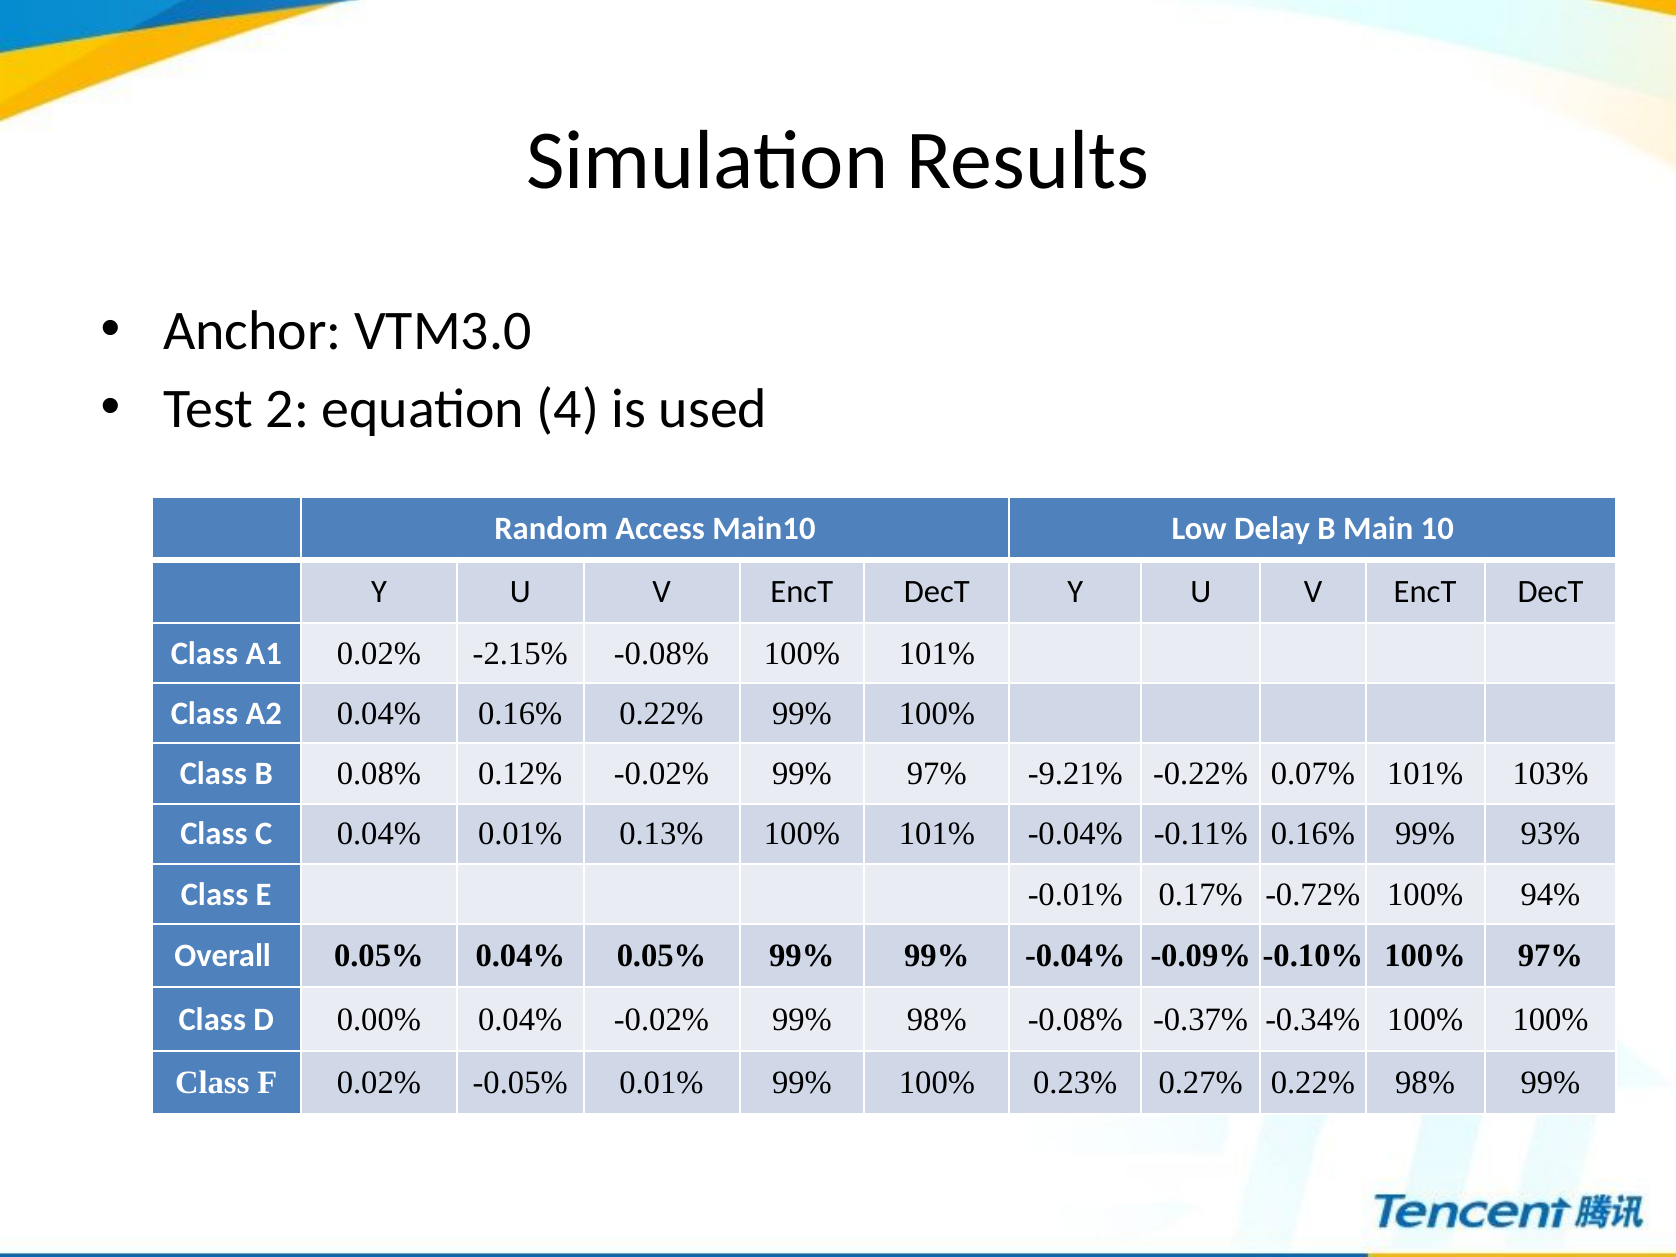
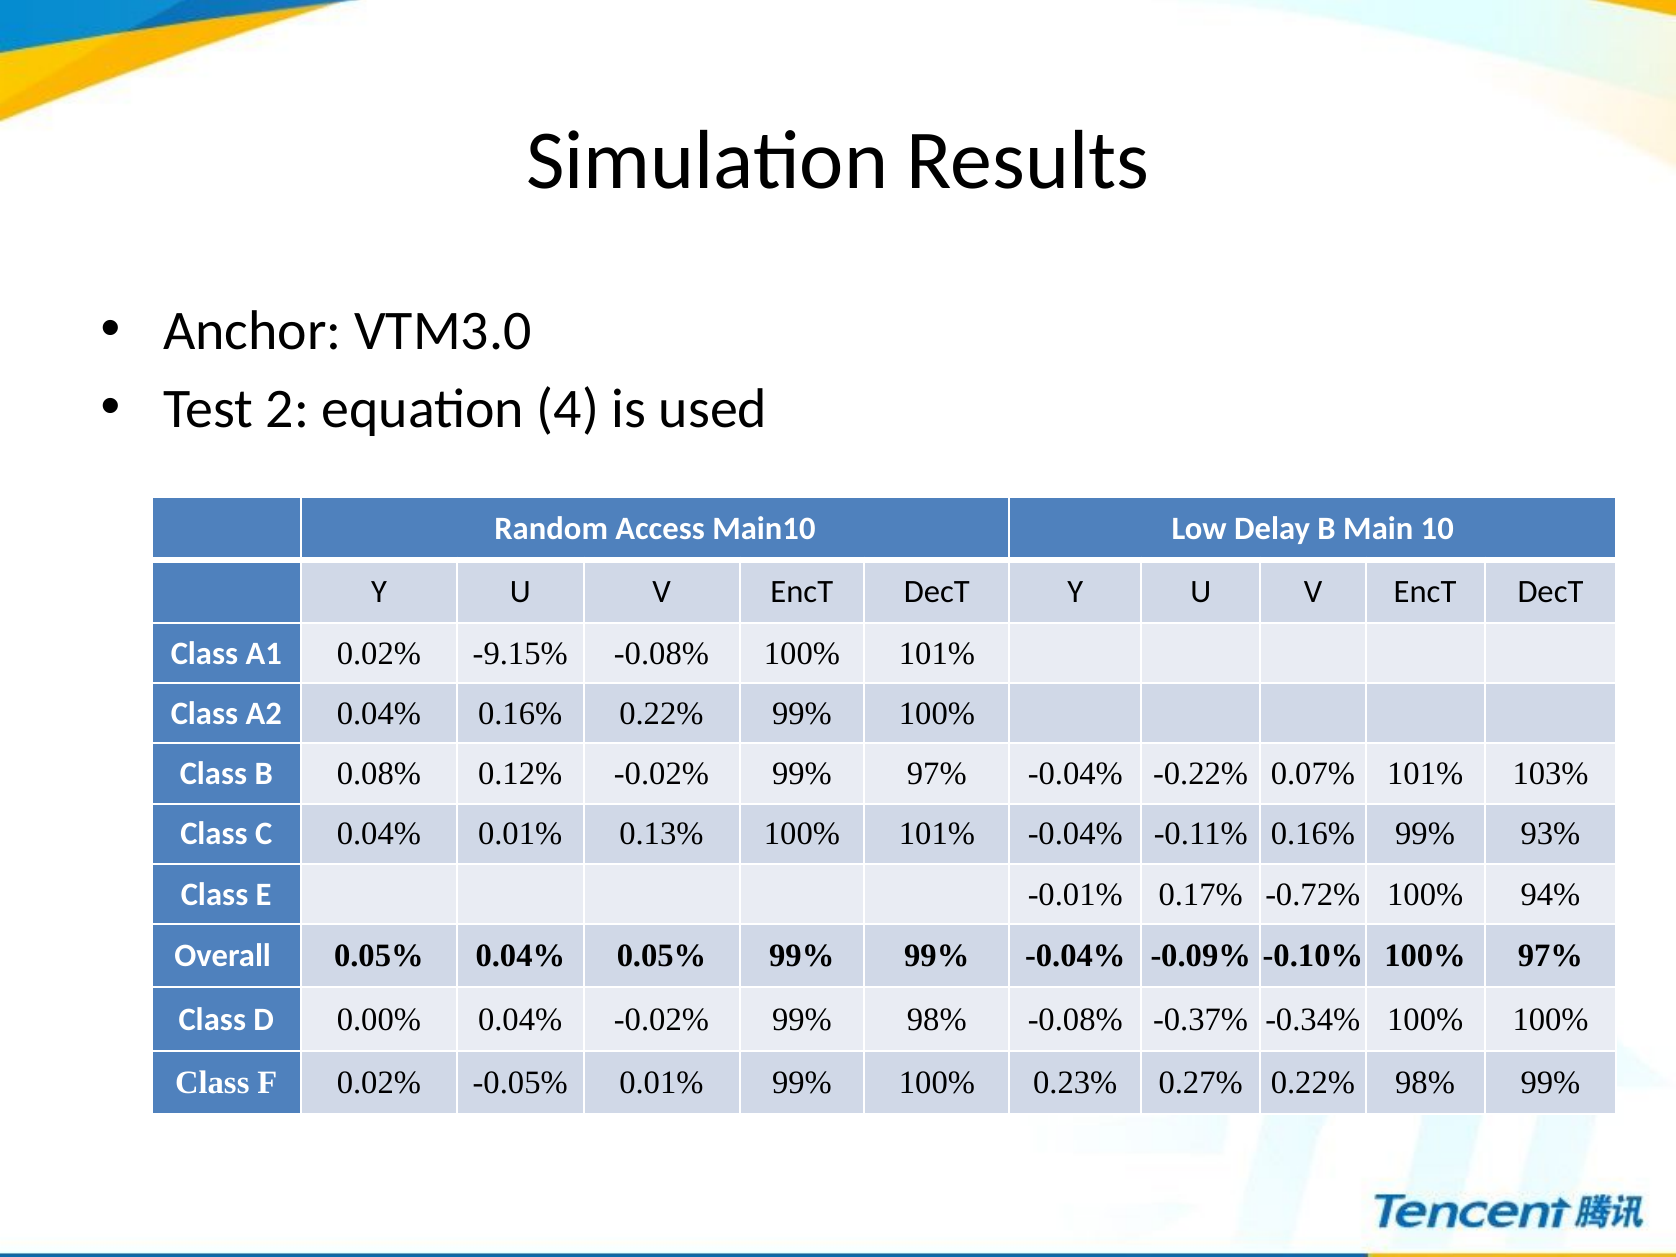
-2.15%: -2.15% -> -9.15%
97% -9.21%: -9.21% -> -0.04%
